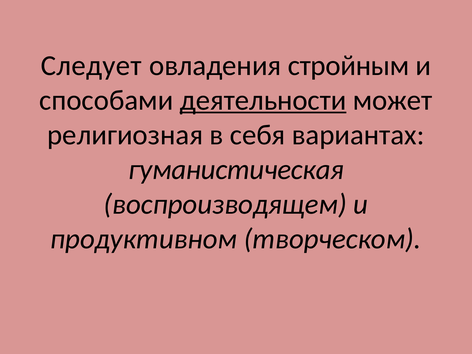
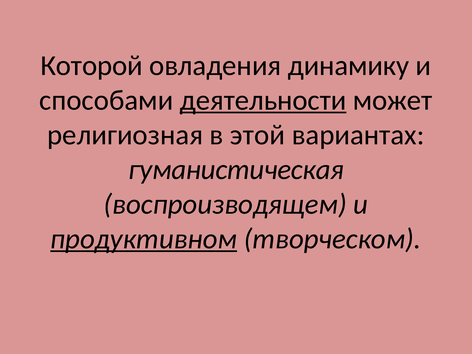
Следует: Следует -> Которой
стройным: стройным -> динамику
себя: себя -> этой
продуктивном underline: none -> present
